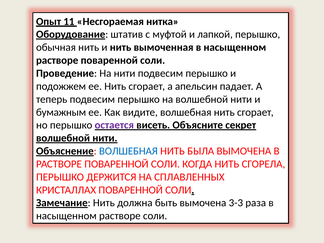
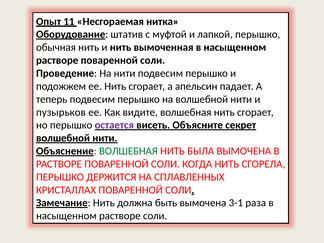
бумажным: бумажным -> пузырьков
ВОЛШЕБНАЯ at (128, 151) colour: blue -> green
3-3: 3-3 -> 3-1
